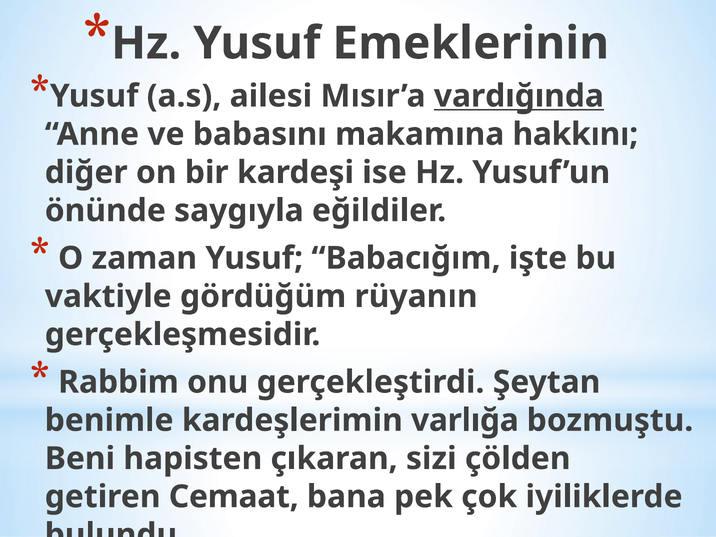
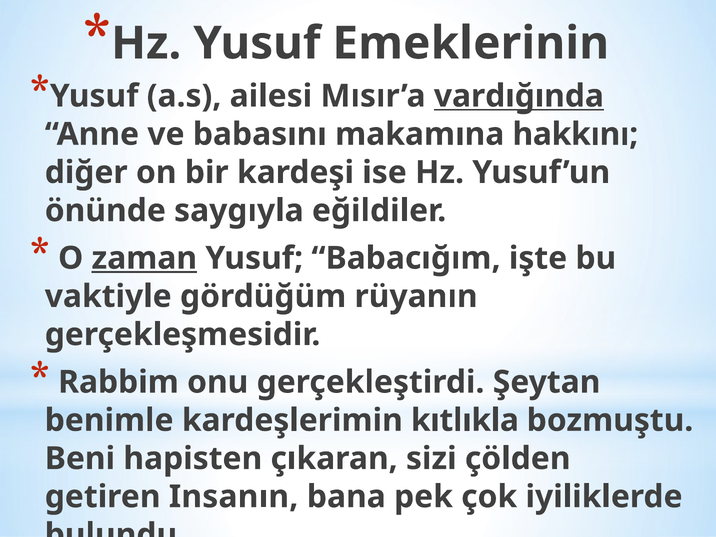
zaman underline: none -> present
varlığa: varlığa -> kıtlıkla
Cemaat: Cemaat -> Insanın
